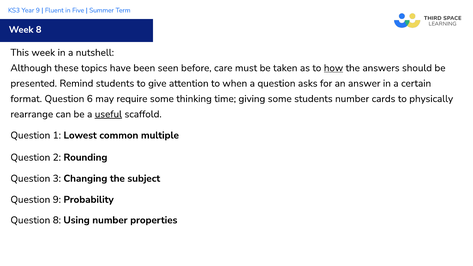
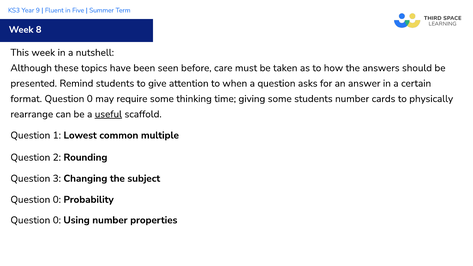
how underline: present -> none
format Question 6: 6 -> 0
9 at (57, 200): 9 -> 0
8 at (57, 220): 8 -> 0
